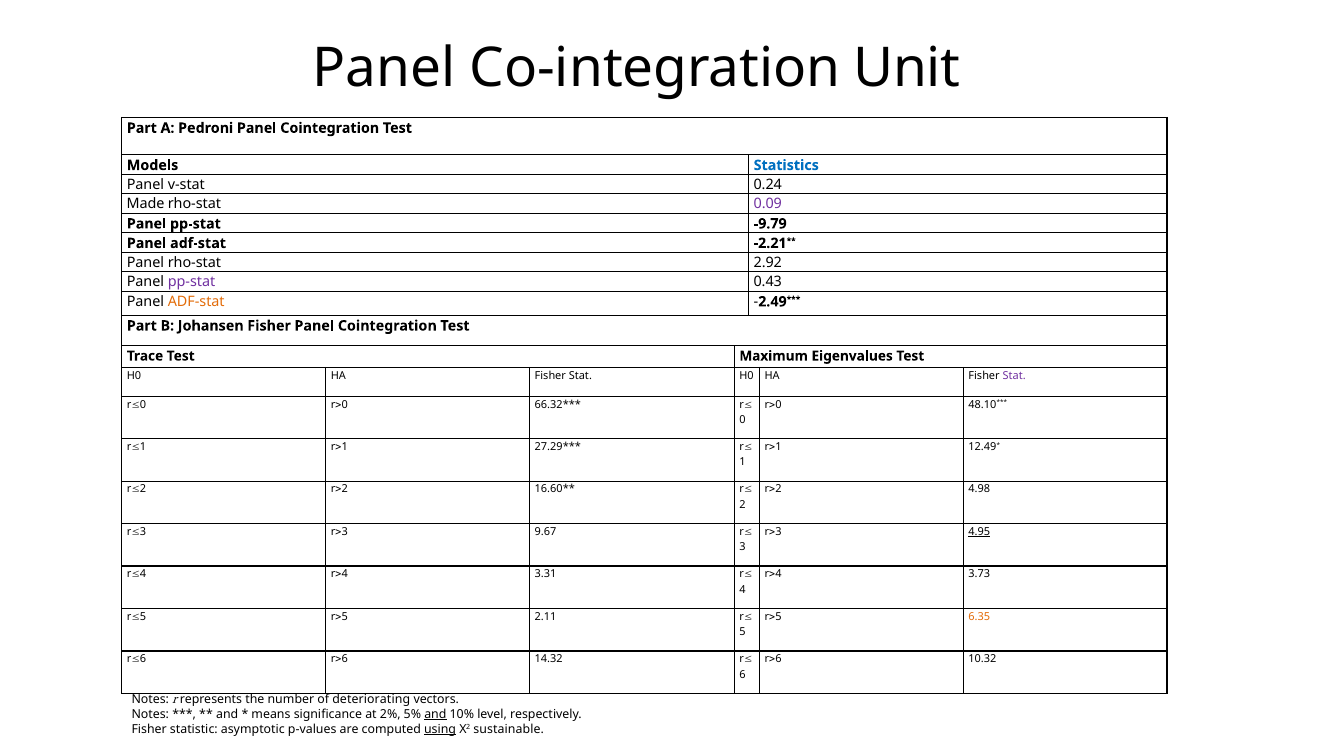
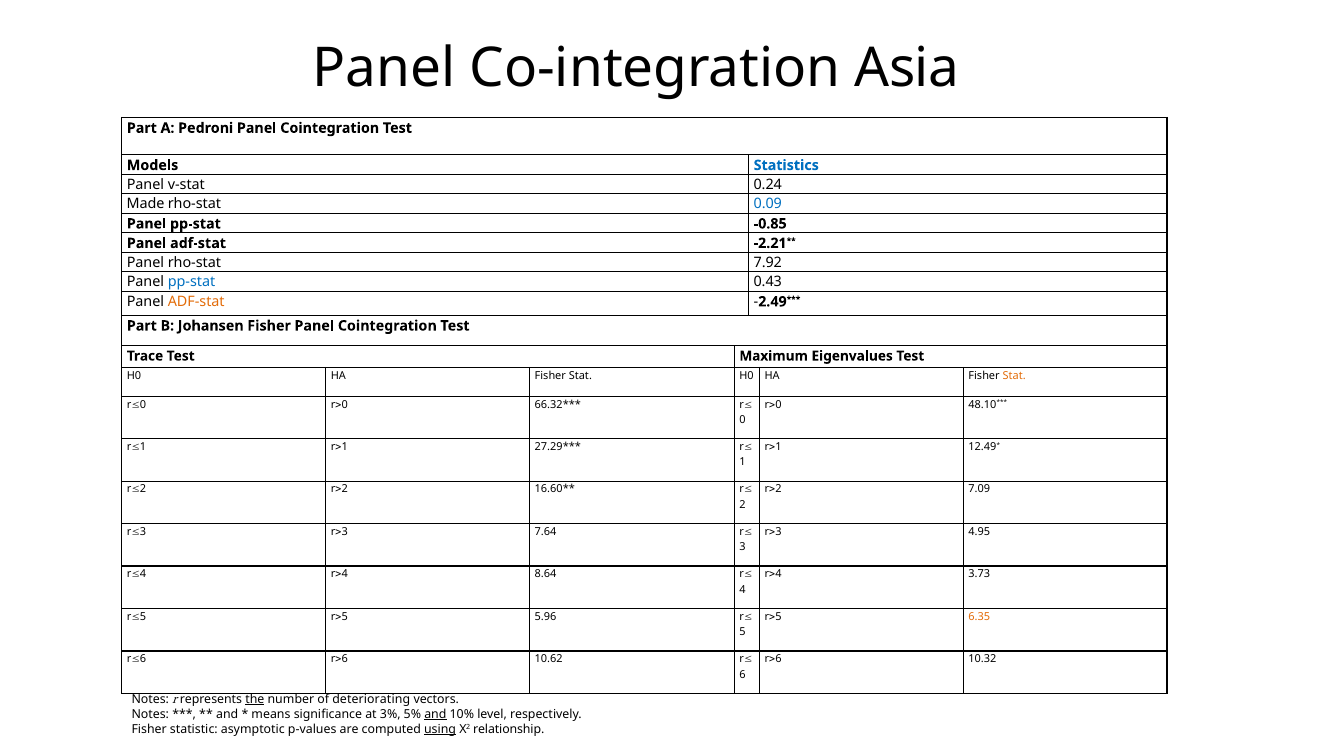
Unit: Unit -> Asia
0.09 colour: purple -> blue
-9.79: -9.79 -> -0.85
2.92: 2.92 -> 7.92
pp-stat at (192, 282) colour: purple -> blue
Stat at (1014, 376) colour: purple -> orange
4.98: 4.98 -> 7.09
9.67: 9.67 -> 7.64
4.95 underline: present -> none
3.31: 3.31 -> 8.64
2.11: 2.11 -> 5.96
14.32: 14.32 -> 10.62
the underline: none -> present
2%: 2% -> 3%
sustainable: sustainable -> relationship
